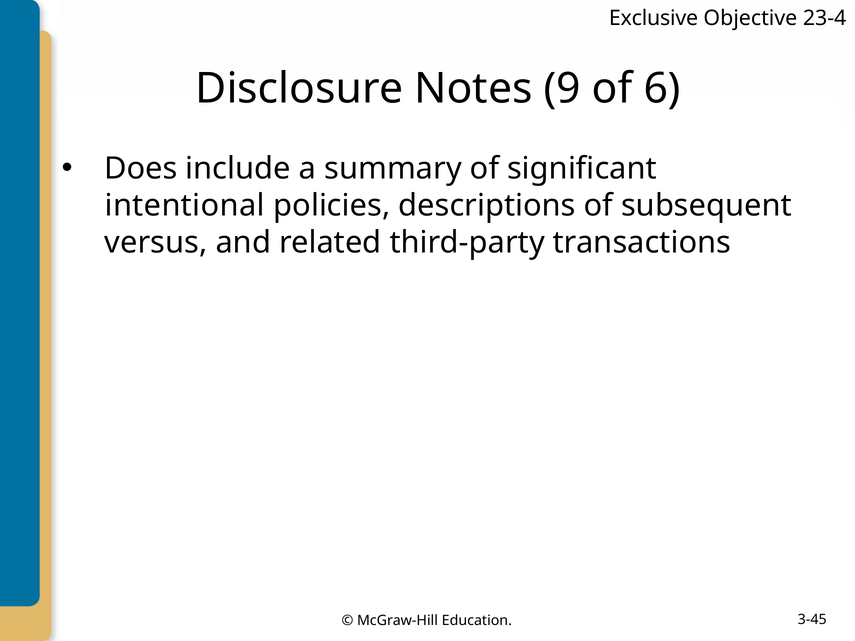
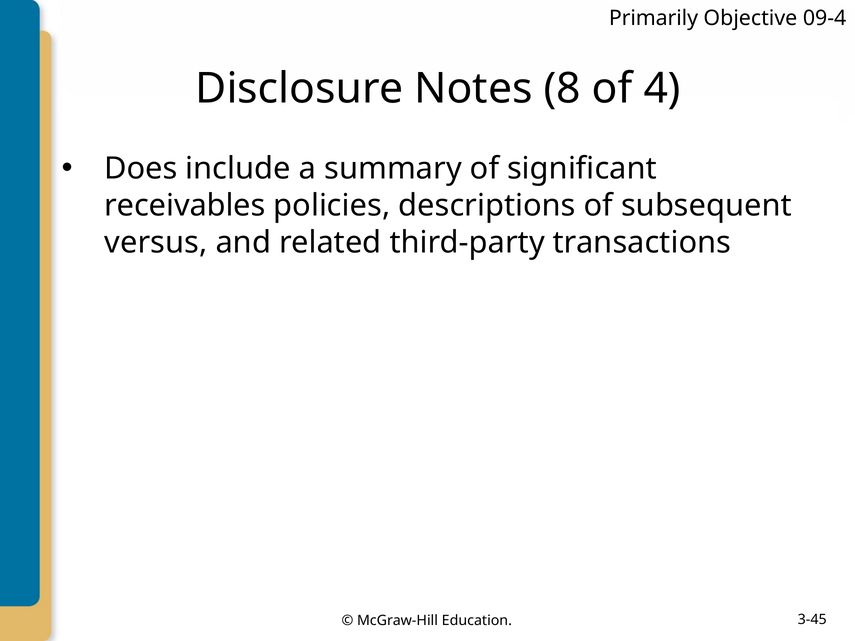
Exclusive: Exclusive -> Primarily
23-4: 23-4 -> 09-4
9: 9 -> 8
6: 6 -> 4
intentional: intentional -> receivables
